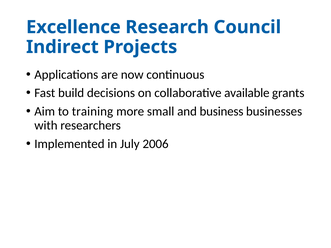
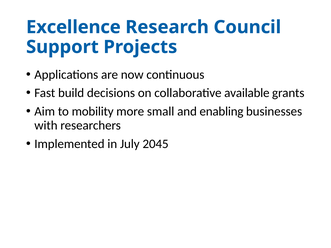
Indirect: Indirect -> Support
training: training -> mobility
business: business -> enabling
2006: 2006 -> 2045
